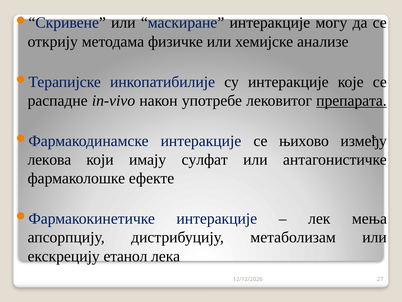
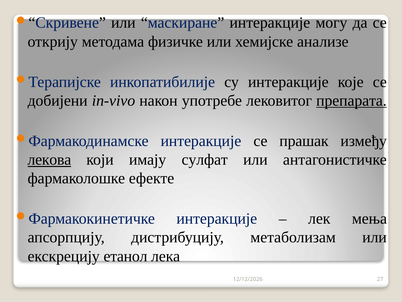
распадне: распадне -> добијени
њихово: њихово -> прашак
лекова underline: none -> present
